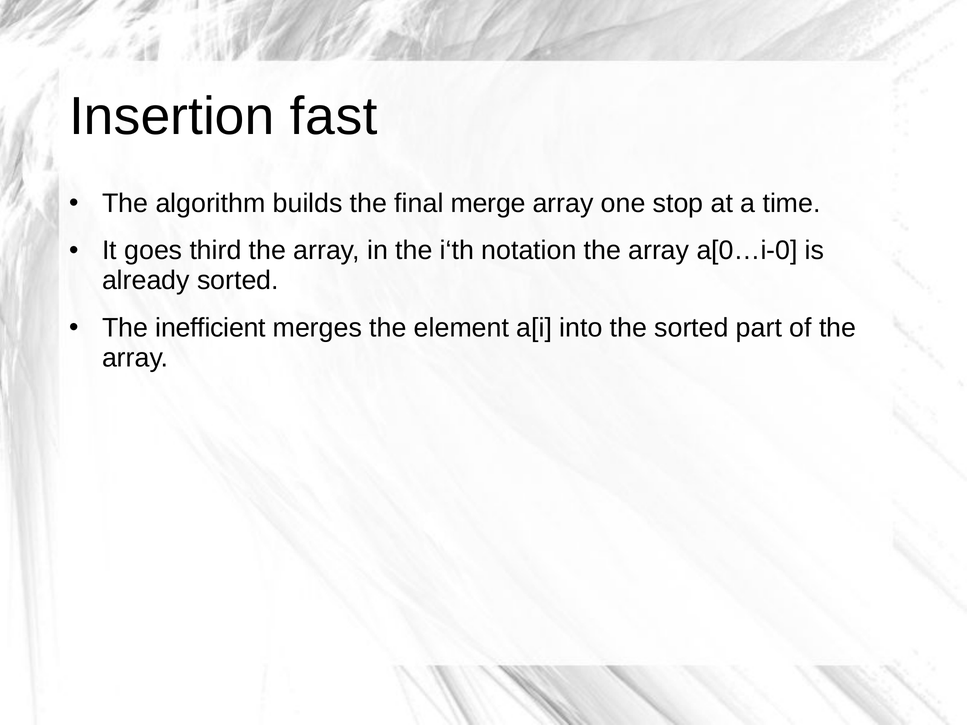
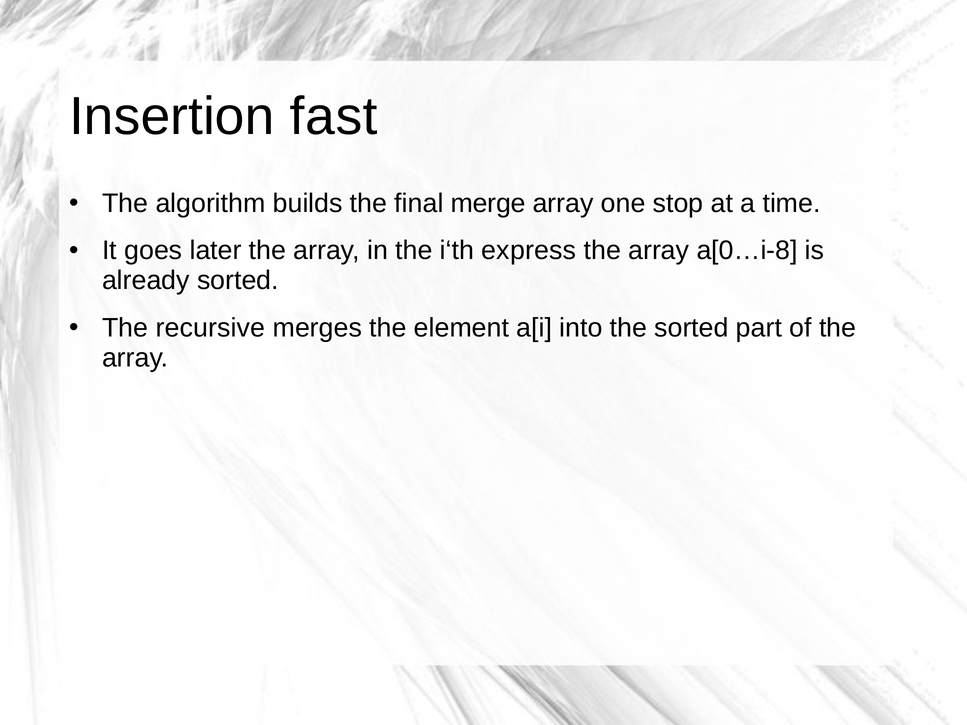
third: third -> later
notation: notation -> express
a[0…i-0: a[0…i-0 -> a[0…i-8
inefficient: inefficient -> recursive
